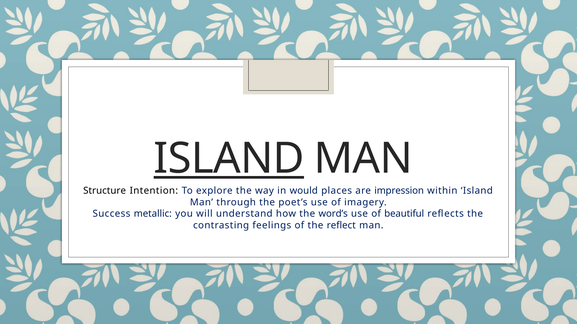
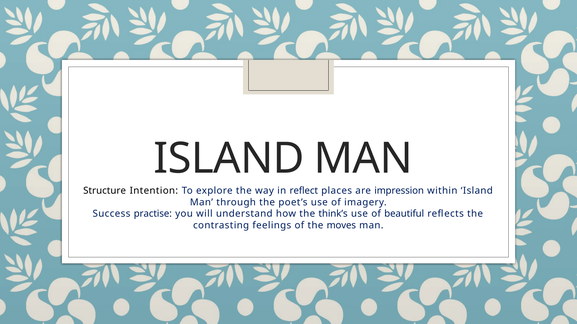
ISLAND at (229, 159) underline: present -> none
would: would -> reflect
metallic: metallic -> practise
word’s: word’s -> think’s
reflect: reflect -> moves
